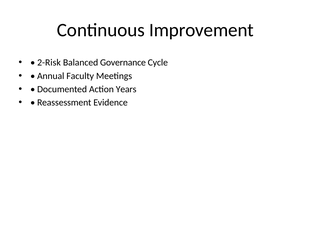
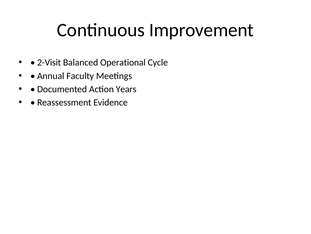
2-Risk: 2-Risk -> 2-Visit
Governance: Governance -> Operational
